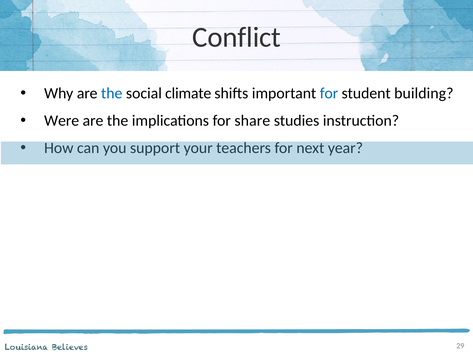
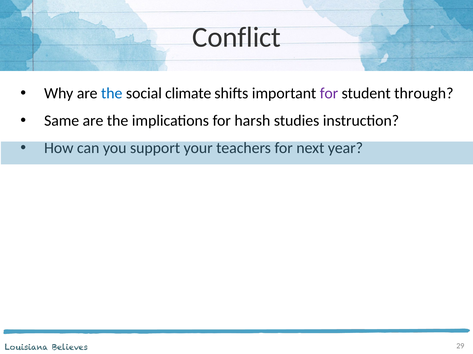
for at (329, 94) colour: blue -> purple
building: building -> through
Were: Were -> Same
share: share -> harsh
